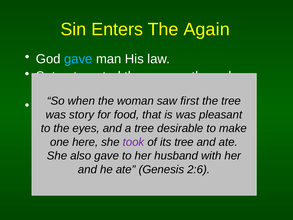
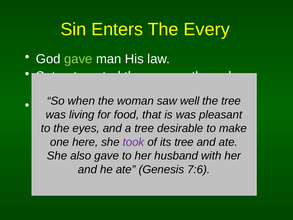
Again: Again -> Every
gave at (78, 59) colour: light blue -> light green
first at (190, 101): first -> well
story: story -> living
2:6: 2:6 -> 7:6
